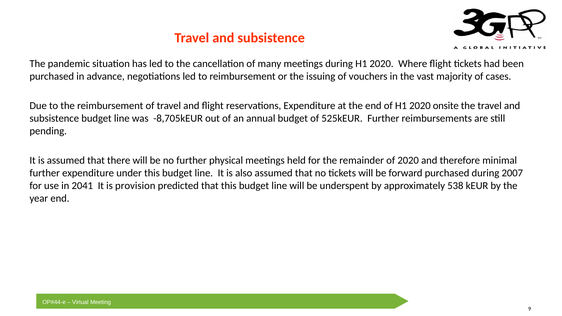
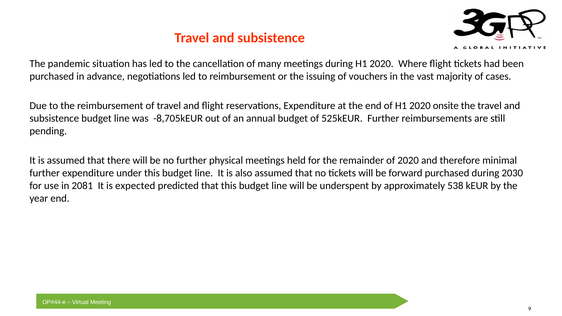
2007: 2007 -> 2030
2041: 2041 -> 2081
provision: provision -> expected
